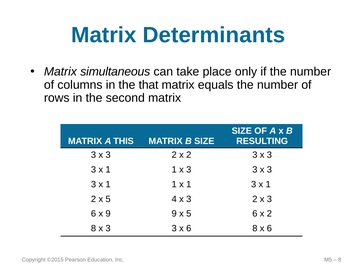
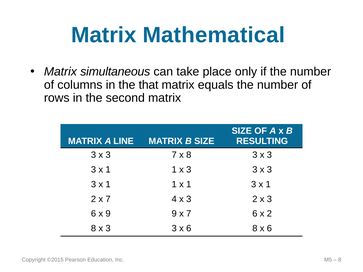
Determinants: Determinants -> Mathematical
THIS: THIS -> LINE
3 x 3 2: 2 -> 7
2 at (189, 155): 2 -> 8
2 x 5: 5 -> 7
9 x 5: 5 -> 7
